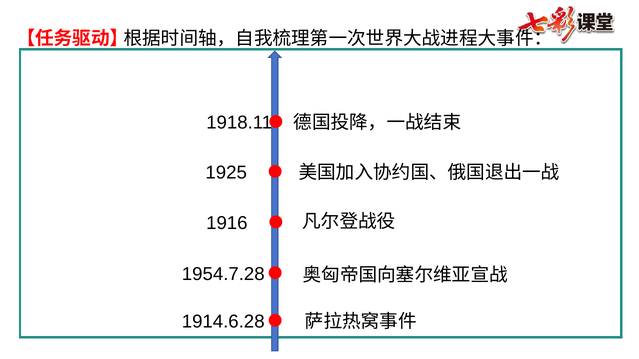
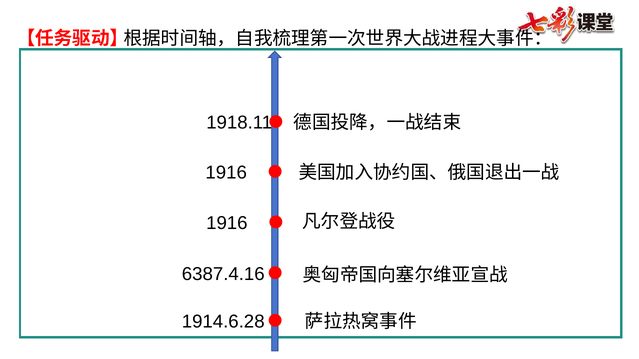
1925 at (226, 173): 1925 -> 1916
1954.7.28: 1954.7.28 -> 6387.4.16
